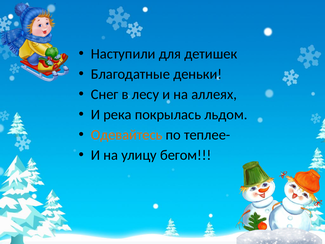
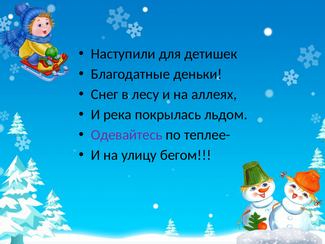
Одевайтесь colour: orange -> purple
